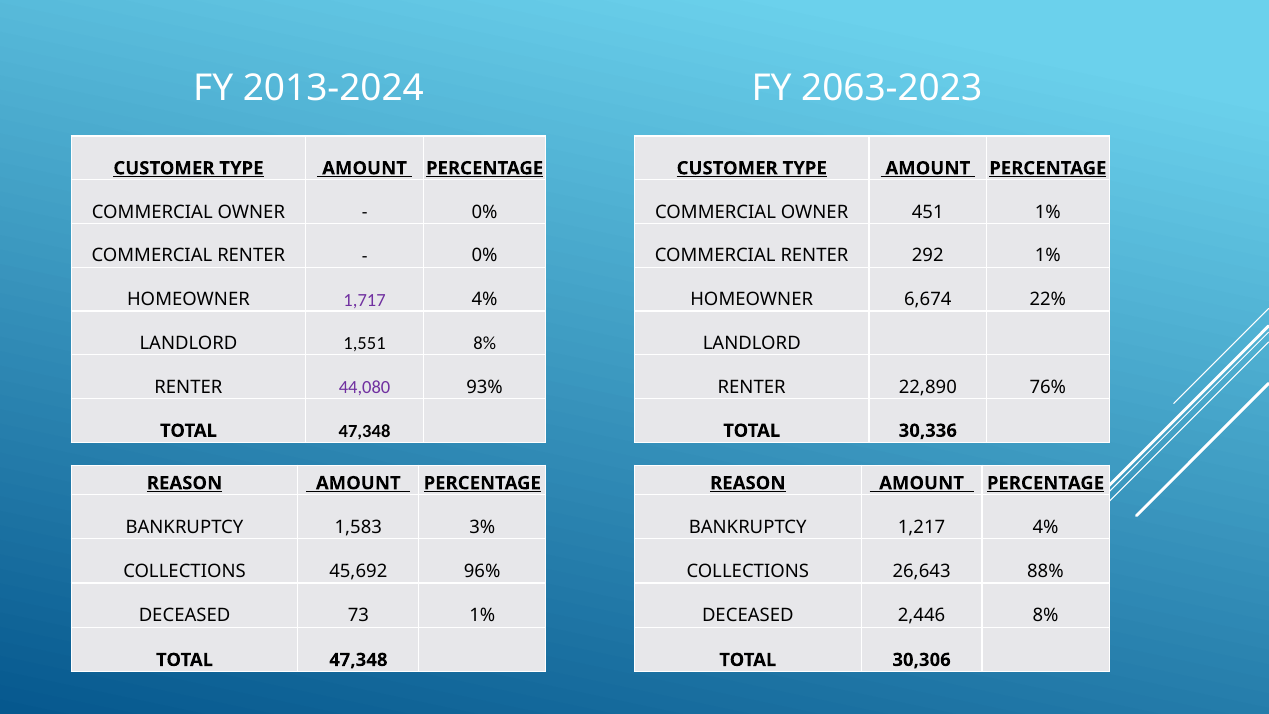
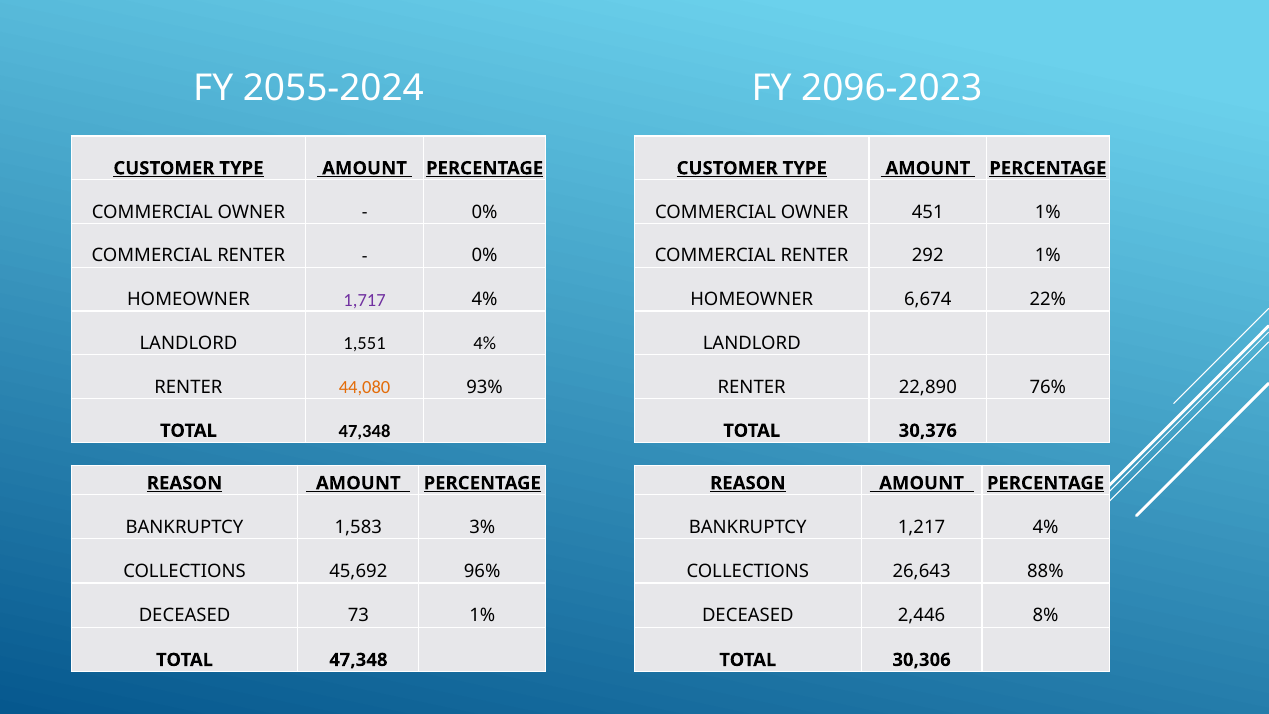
2013-2024: 2013-2024 -> 2055-2024
2063-2023: 2063-2023 -> 2096-2023
1,551 8%: 8% -> 4%
44,080 colour: purple -> orange
30,336: 30,336 -> 30,376
